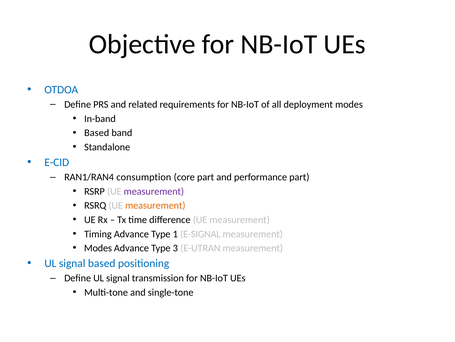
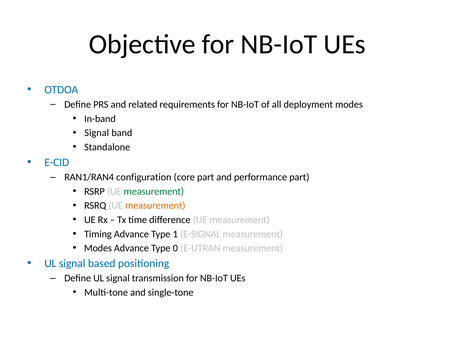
Based at (97, 133): Based -> Signal
consumption: consumption -> configuration
measurement at (154, 191) colour: purple -> green
3: 3 -> 0
